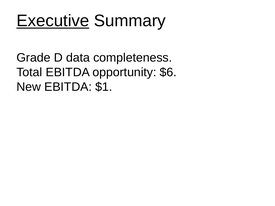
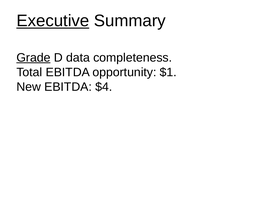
Grade underline: none -> present
$6: $6 -> $1
$1: $1 -> $4
